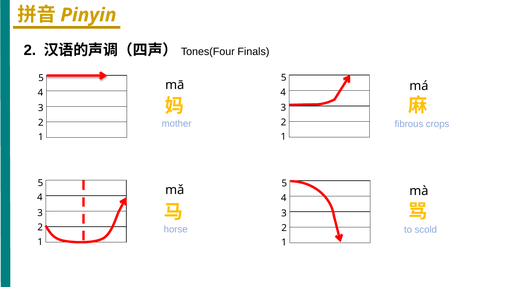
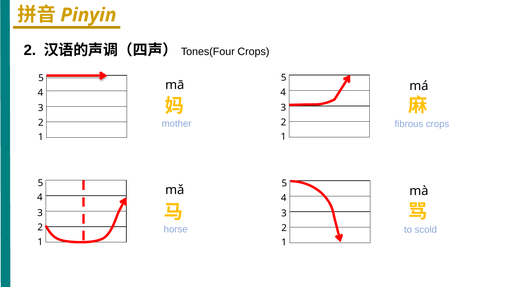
Finals at (253, 51): Finals -> Crops
